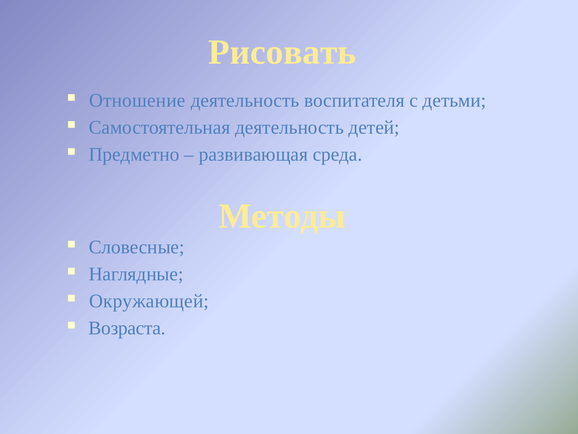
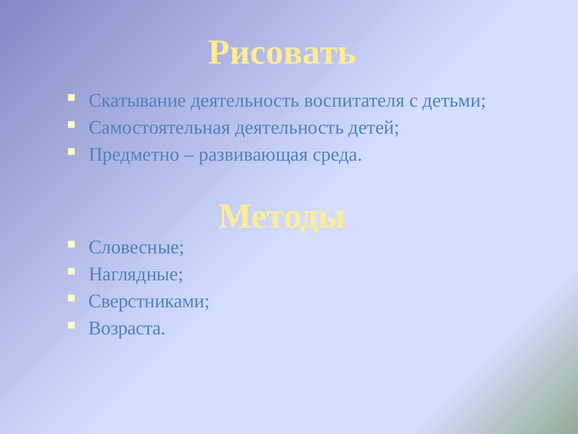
Отношение: Отношение -> Скатывание
Окружающей: Окружающей -> Сверстниками
